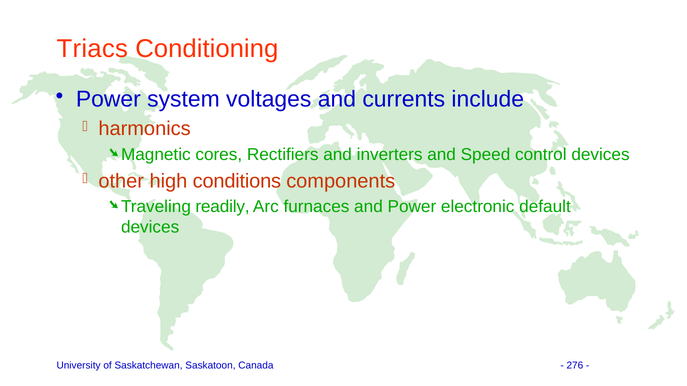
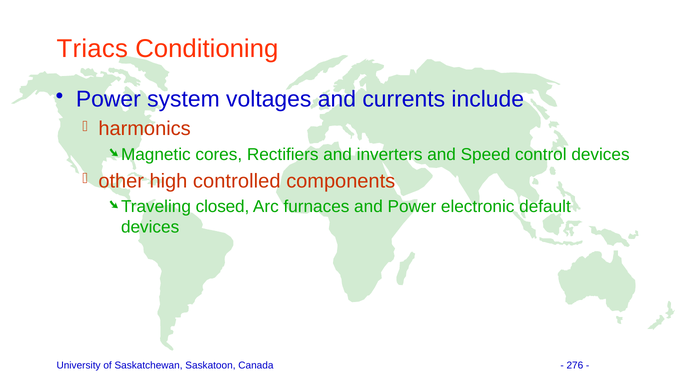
conditions: conditions -> controlled
readily: readily -> closed
